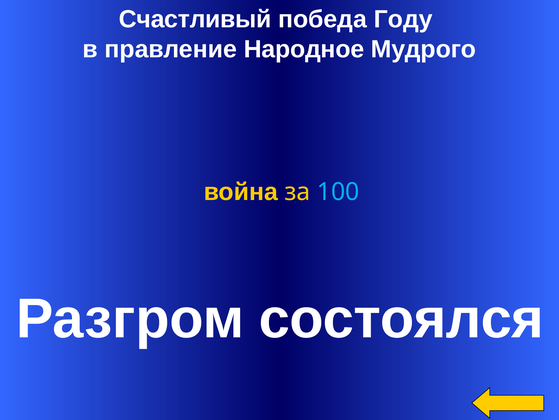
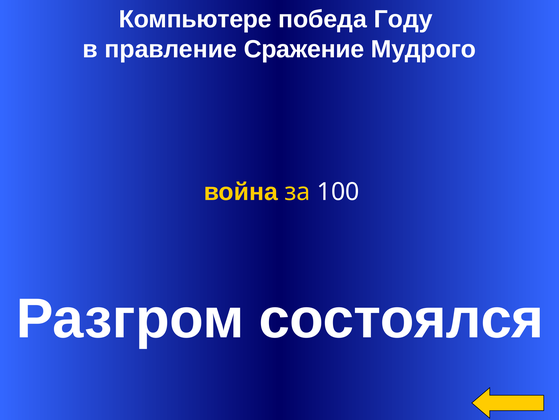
Счастливый: Счастливый -> Компьютере
Народное: Народное -> Сражение
100 colour: light blue -> white
